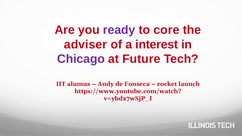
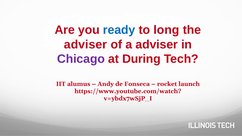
ready colour: purple -> blue
core: core -> long
a interest: interest -> adviser
Future: Future -> During
